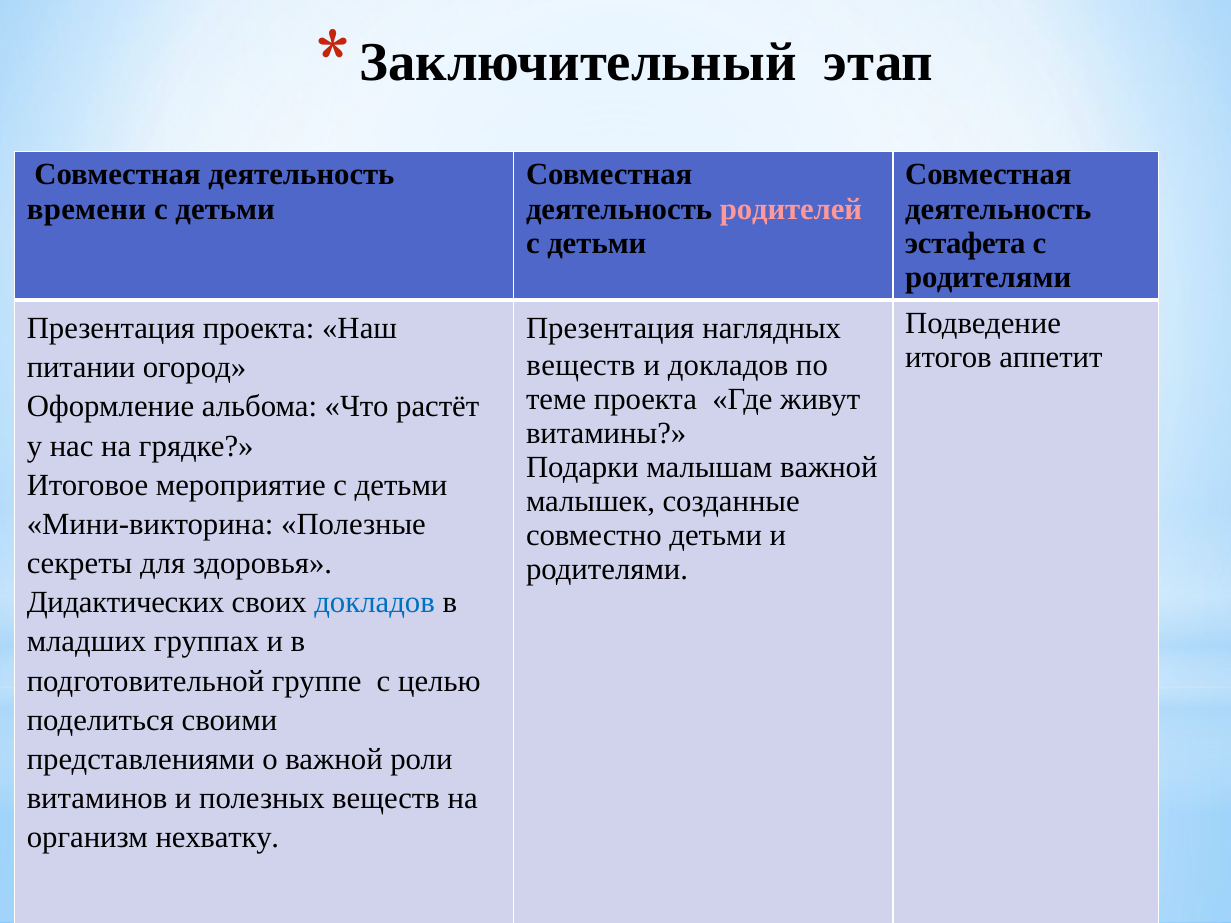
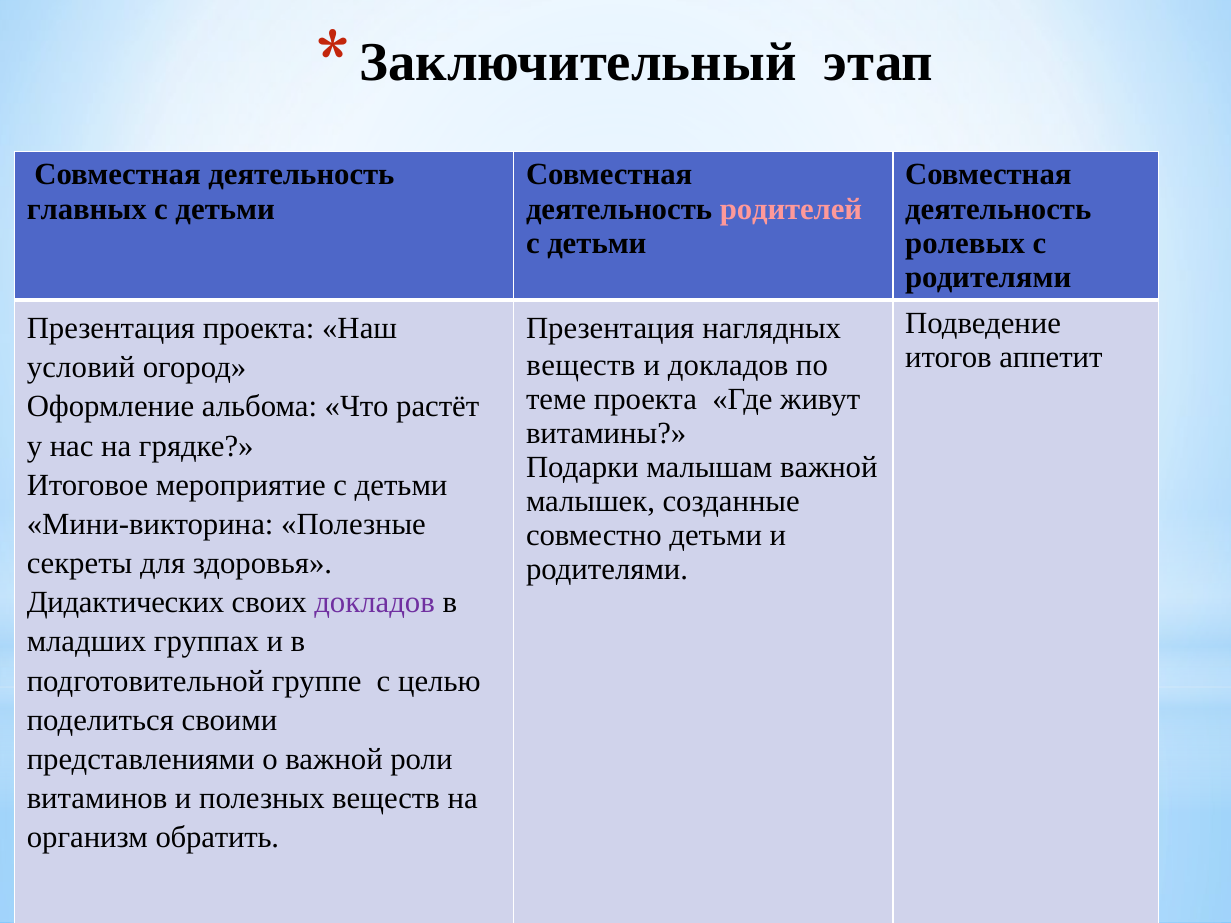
времени: времени -> главных
эстафета: эстафета -> ролевых
питании: питании -> условий
докладов at (375, 603) colour: blue -> purple
нехватку: нехватку -> обратить
